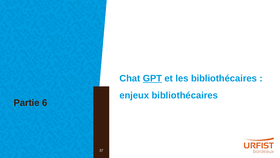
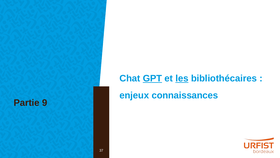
les underline: none -> present
enjeux bibliothécaires: bibliothécaires -> connaissances
6: 6 -> 9
